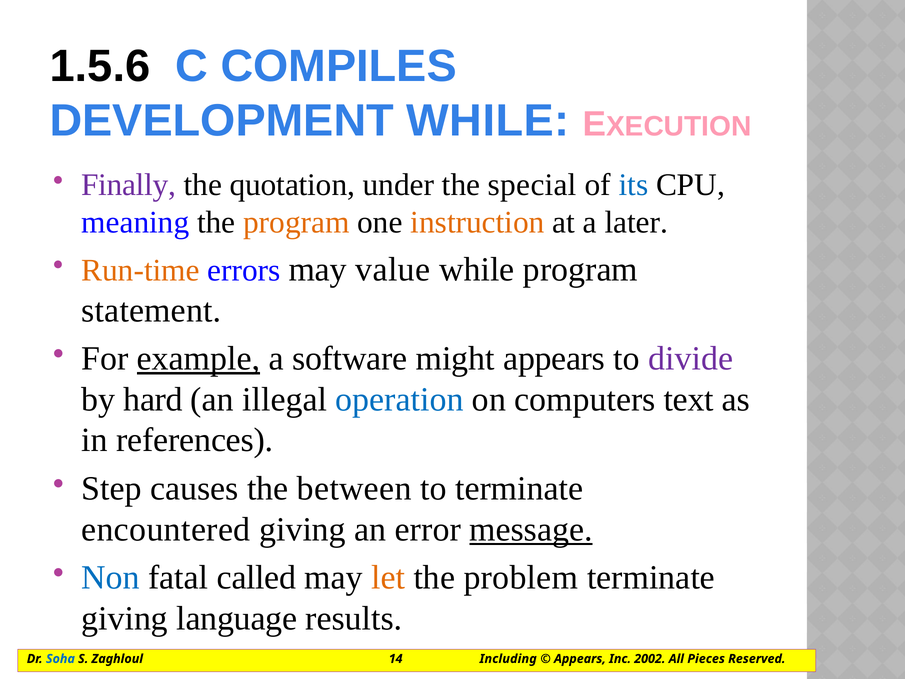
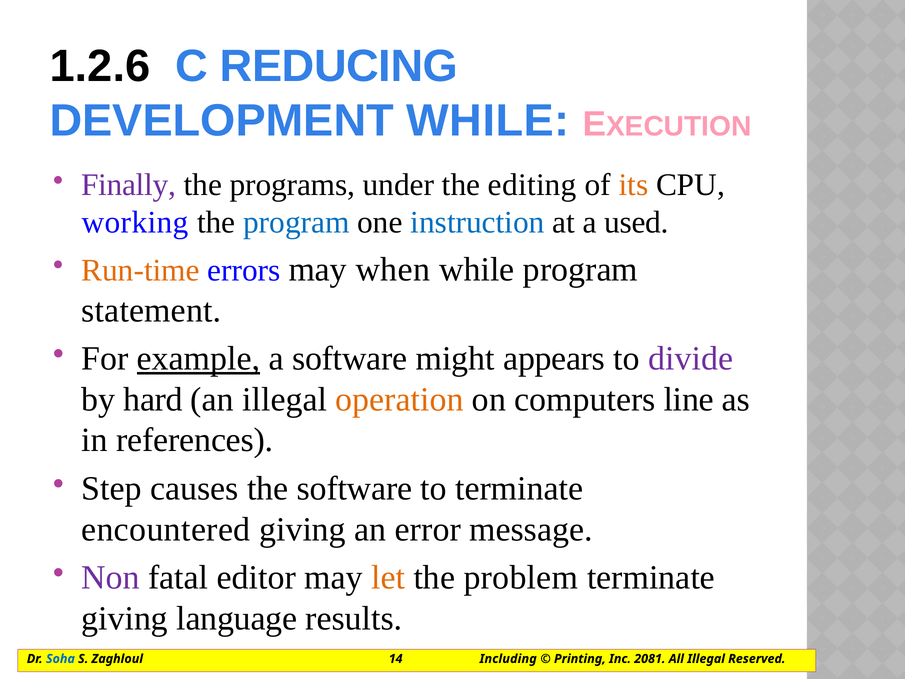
1.5.6: 1.5.6 -> 1.2.6
COMPILES: COMPILES -> REDUCING
quotation: quotation -> programs
special: special -> editing
its colour: blue -> orange
meaning: meaning -> working
program at (296, 223) colour: orange -> blue
instruction colour: orange -> blue
later: later -> used
value: value -> when
operation colour: blue -> orange
text: text -> line
the between: between -> software
message underline: present -> none
Non colour: blue -> purple
called: called -> editor
Appears at (580, 659): Appears -> Printing
2002: 2002 -> 2081
All Pieces: Pieces -> Illegal
